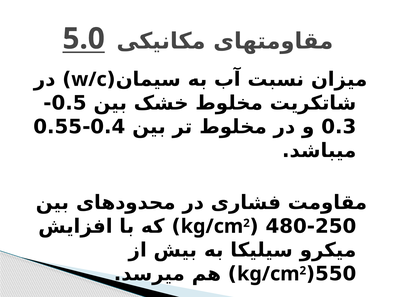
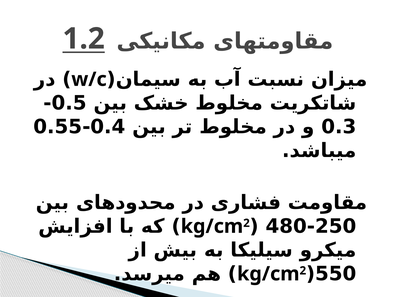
5.0: 5.0 -> 1.2
